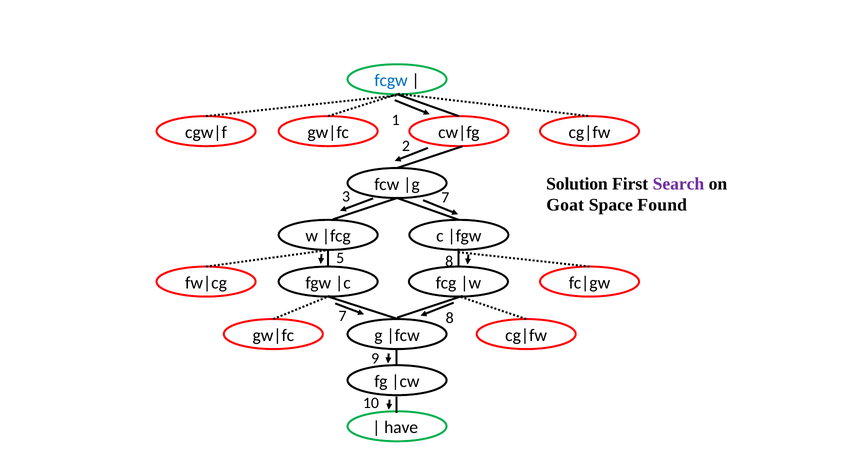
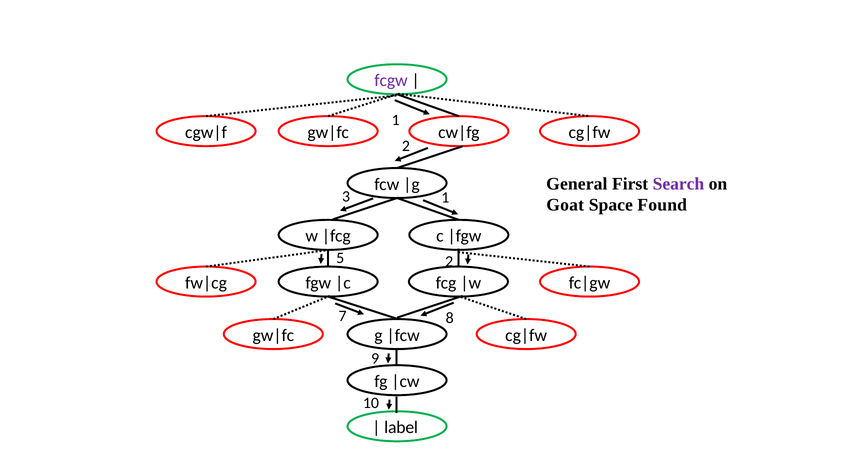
fcgw colour: blue -> purple
Solution: Solution -> General
3 7: 7 -> 1
5 8: 8 -> 2
have: have -> label
